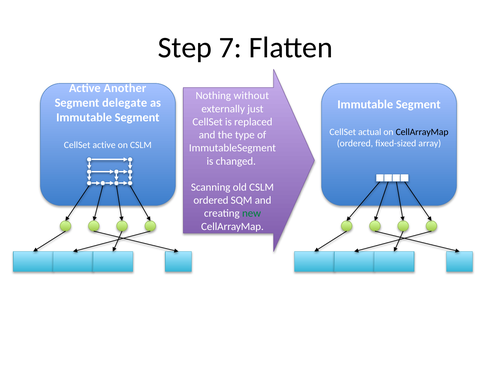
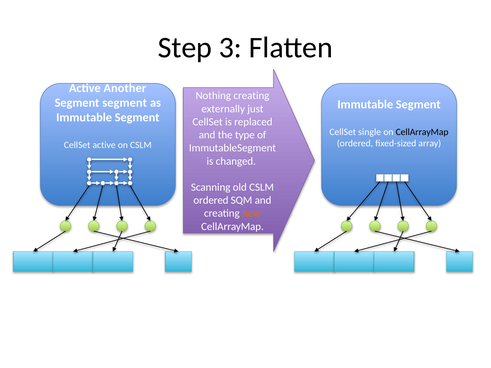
7: 7 -> 3
Nothing without: without -> creating
Segment delegate: delegate -> segment
actual: actual -> single
new colour: green -> orange
